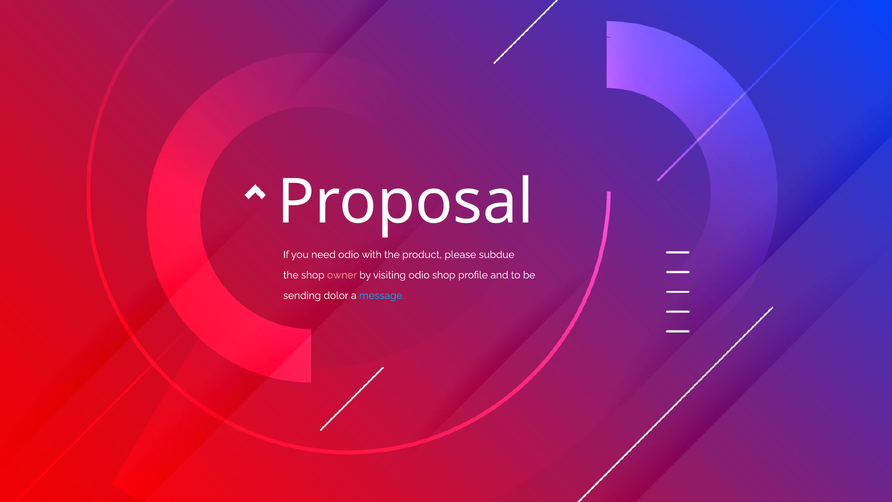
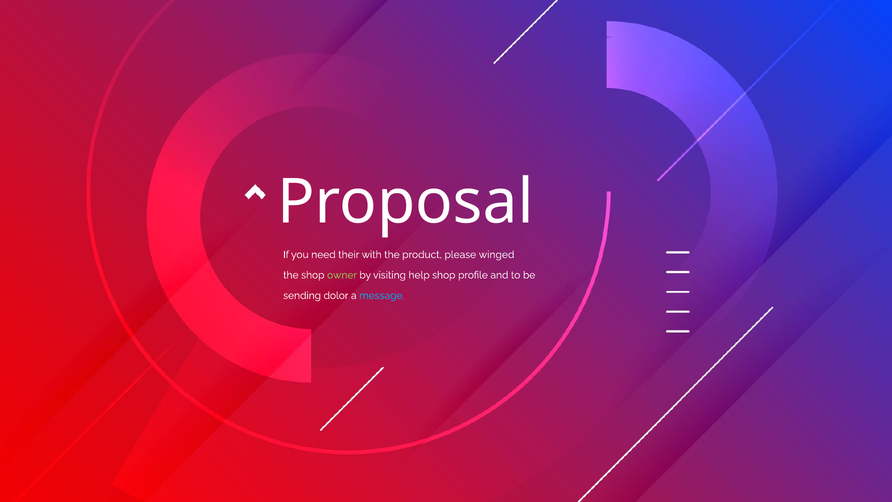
need odio: odio -> their
subdue: subdue -> winged
owner colour: pink -> light green
visiting odio: odio -> help
